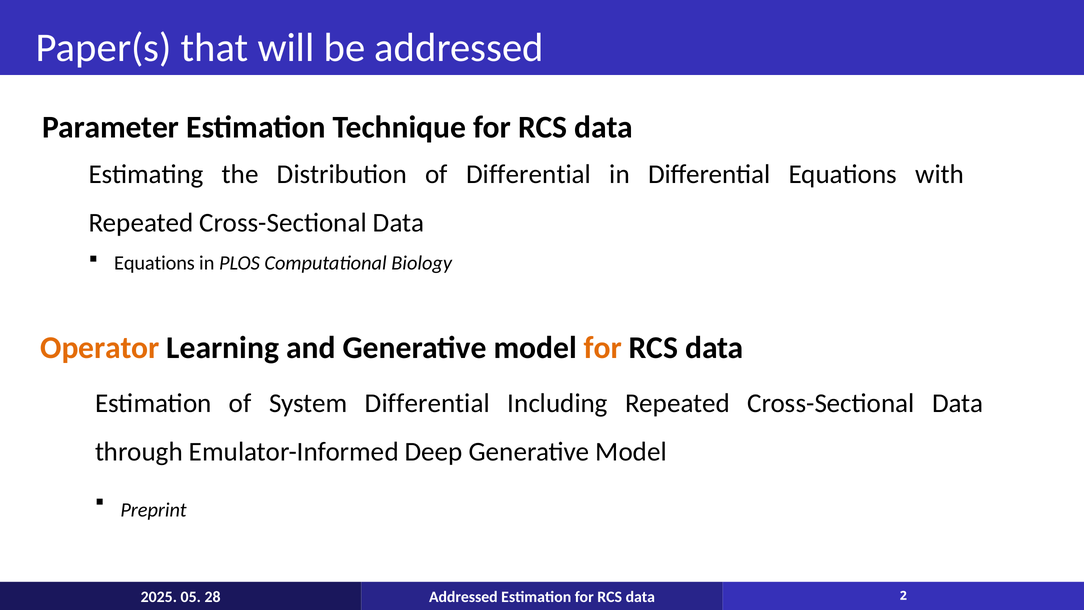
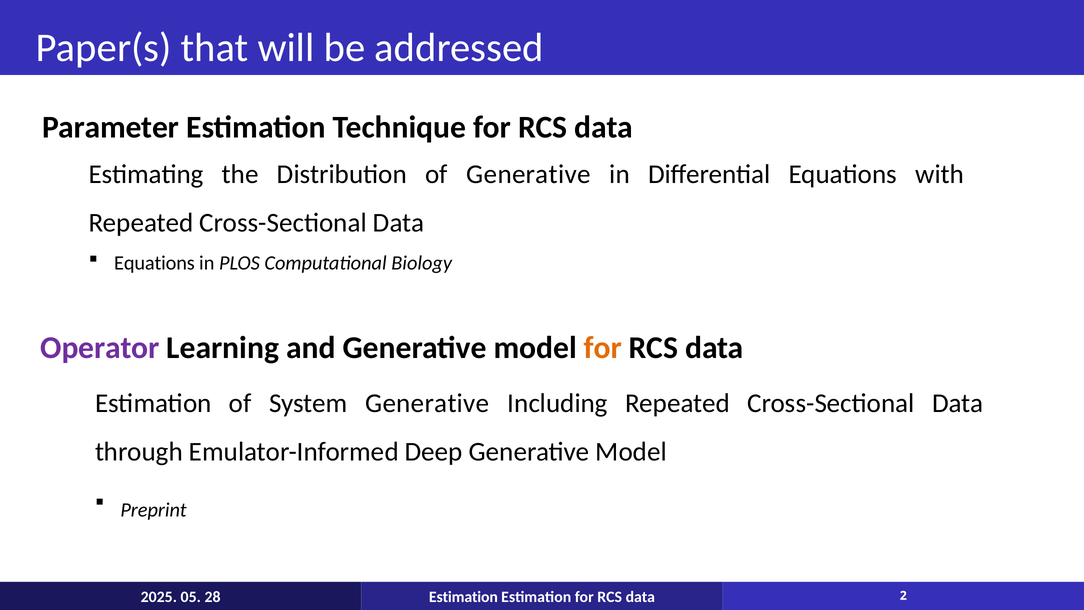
of Differential: Differential -> Generative
Operator colour: orange -> purple
System Differential: Differential -> Generative
Addressed at (463, 597): Addressed -> Estimation
